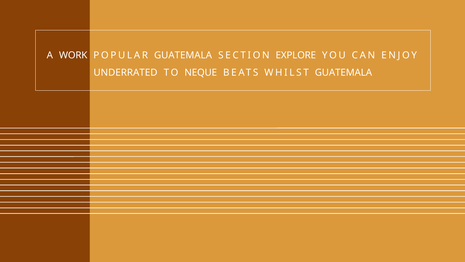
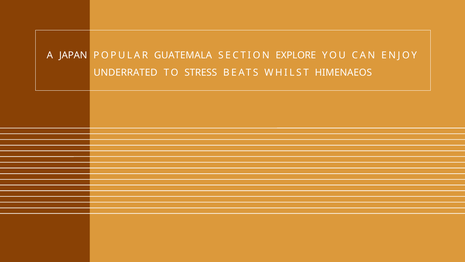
WORK: WORK -> JAPAN
NEQUE: NEQUE -> STRESS
WHILST GUATEMALA: GUATEMALA -> HIMENAEOS
